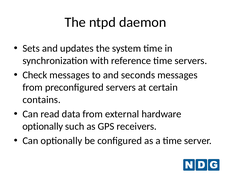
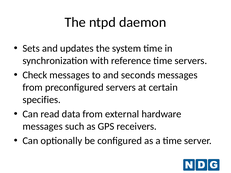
contains: contains -> specifies
optionally at (43, 127): optionally -> messages
